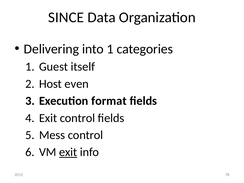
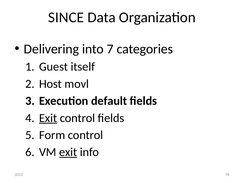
into 1: 1 -> 7
even: even -> movl
format: format -> default
Exit at (48, 118) underline: none -> present
Mess: Mess -> Form
